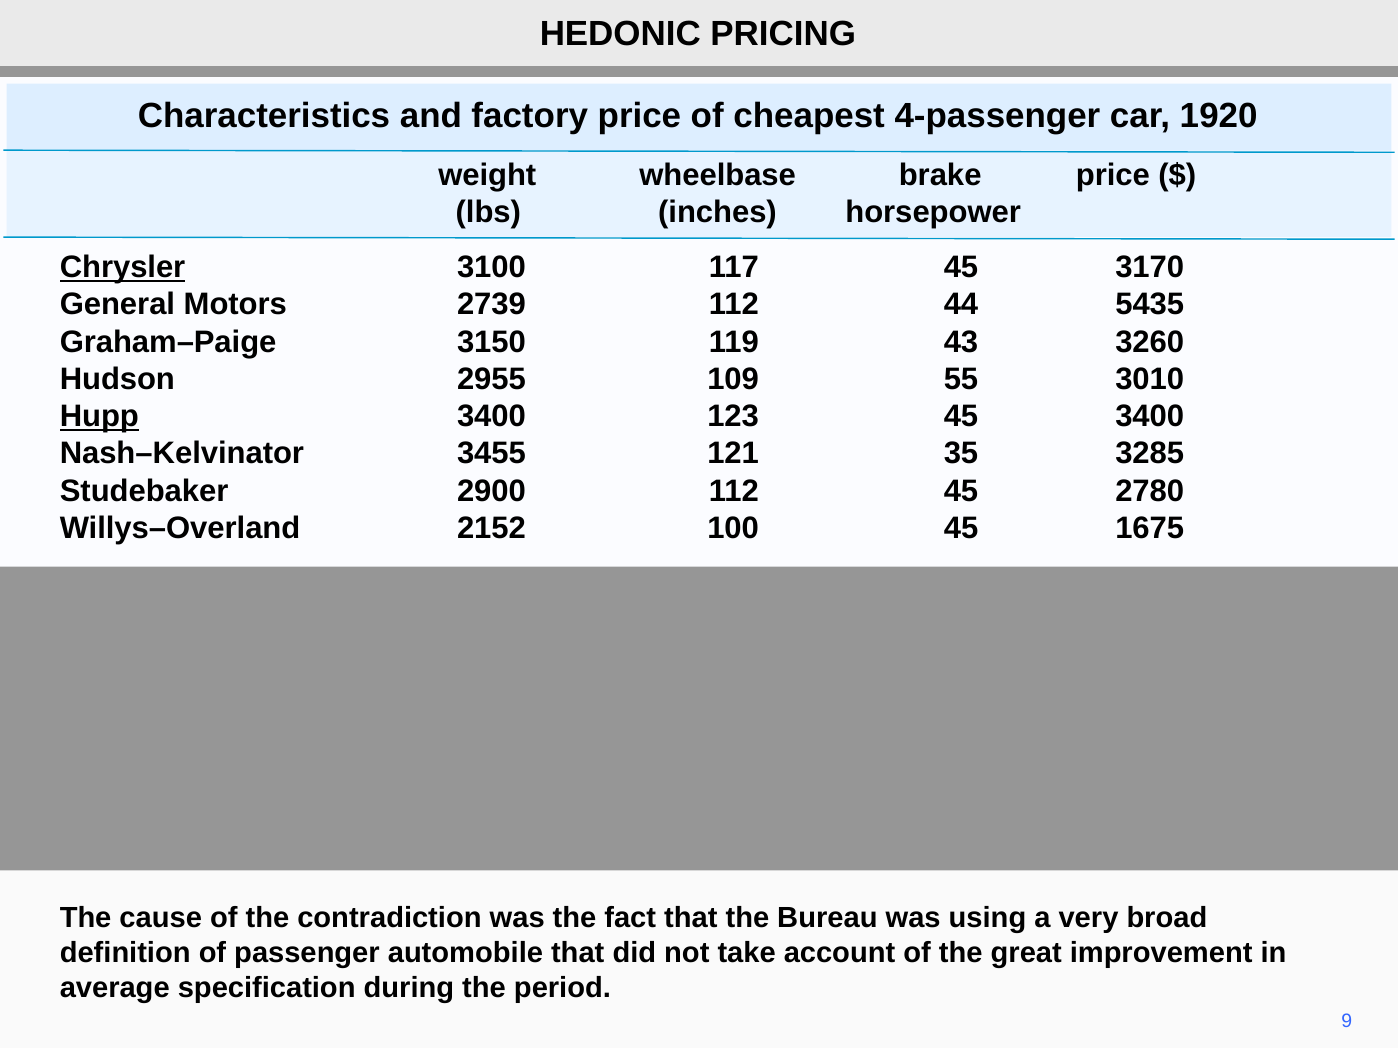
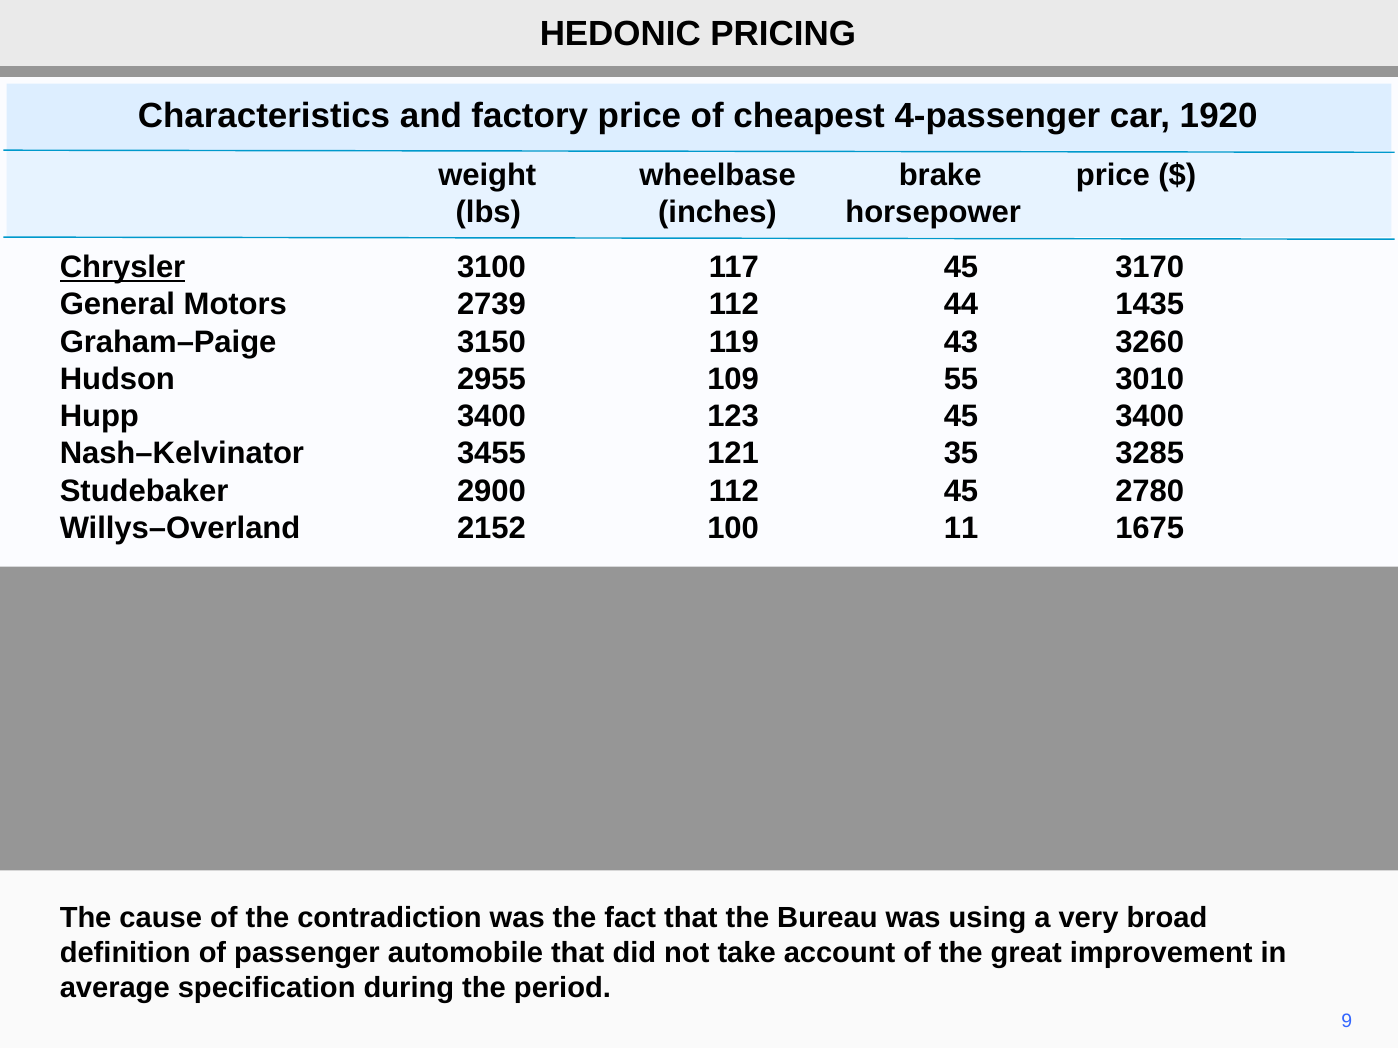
5435: 5435 -> 1435
Hupp underline: present -> none
100 45: 45 -> 11
